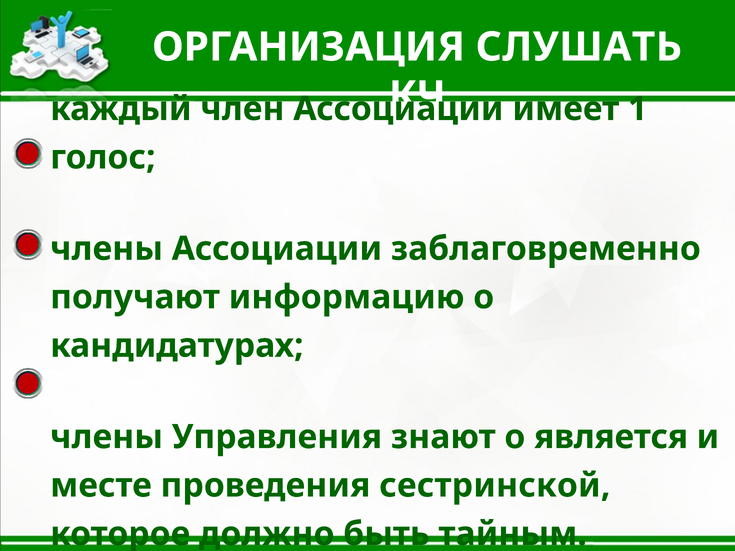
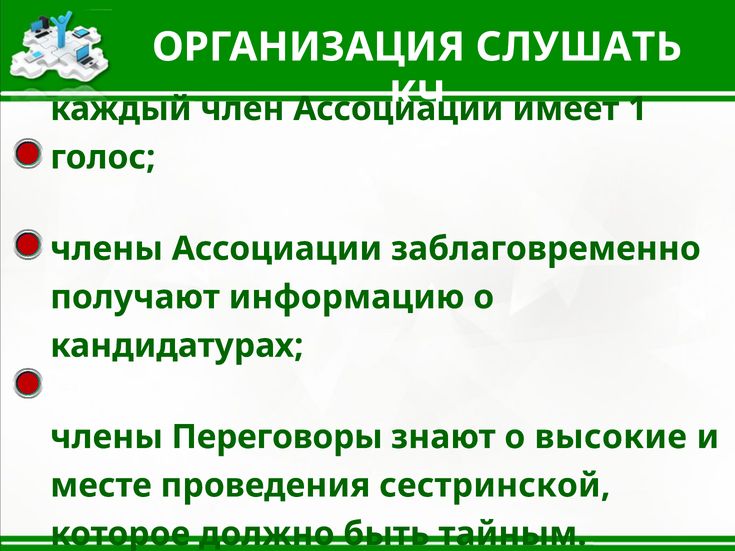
Управления: Управления -> Переговоры
является: является -> высокие
